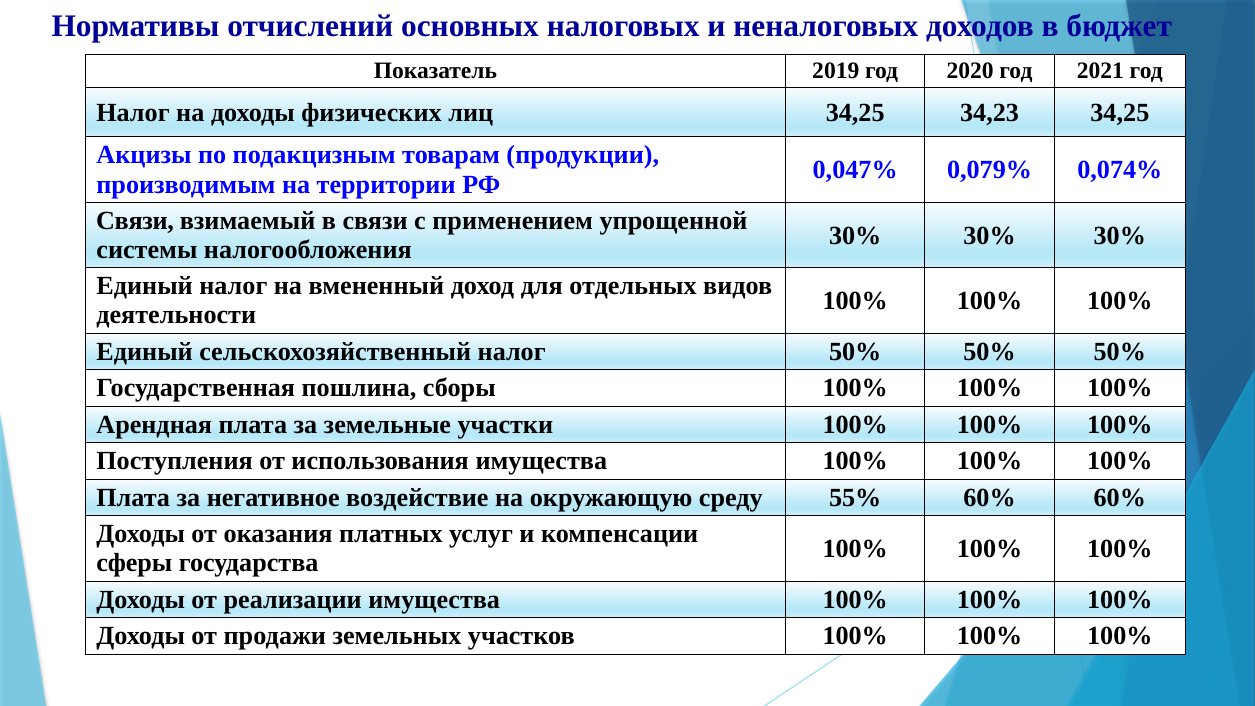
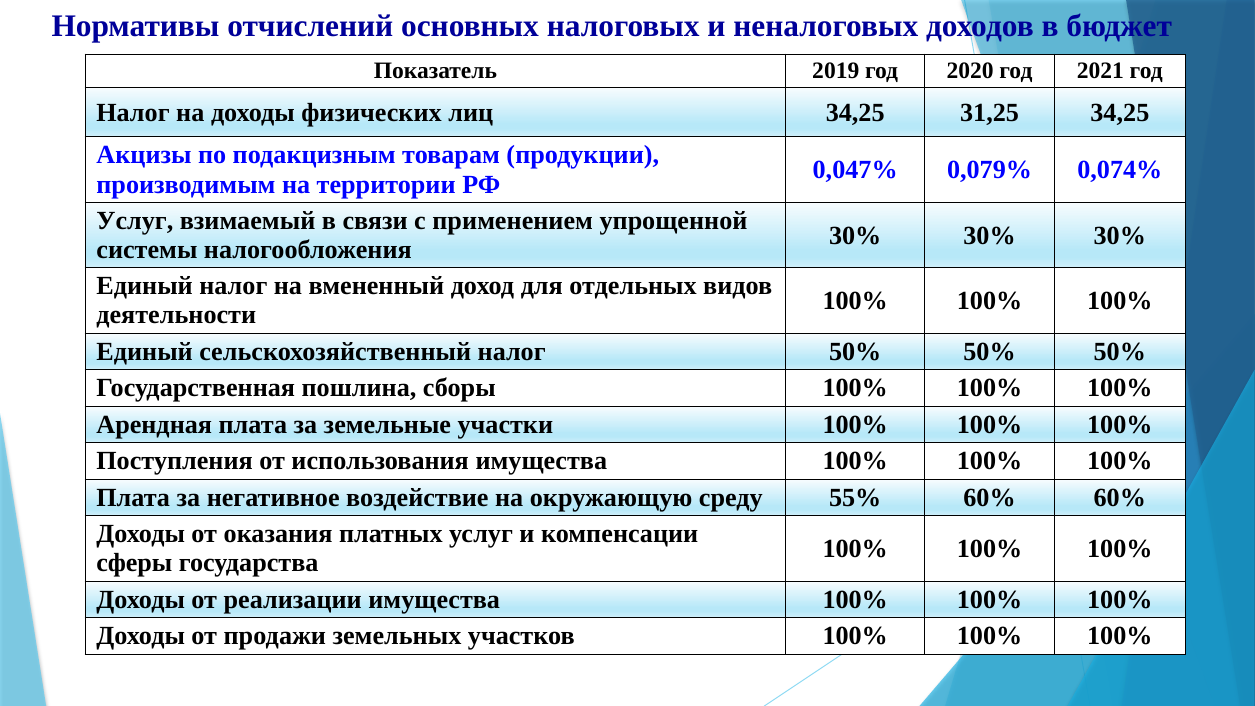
34,23: 34,23 -> 31,25
Связи at (135, 221): Связи -> Услуг
